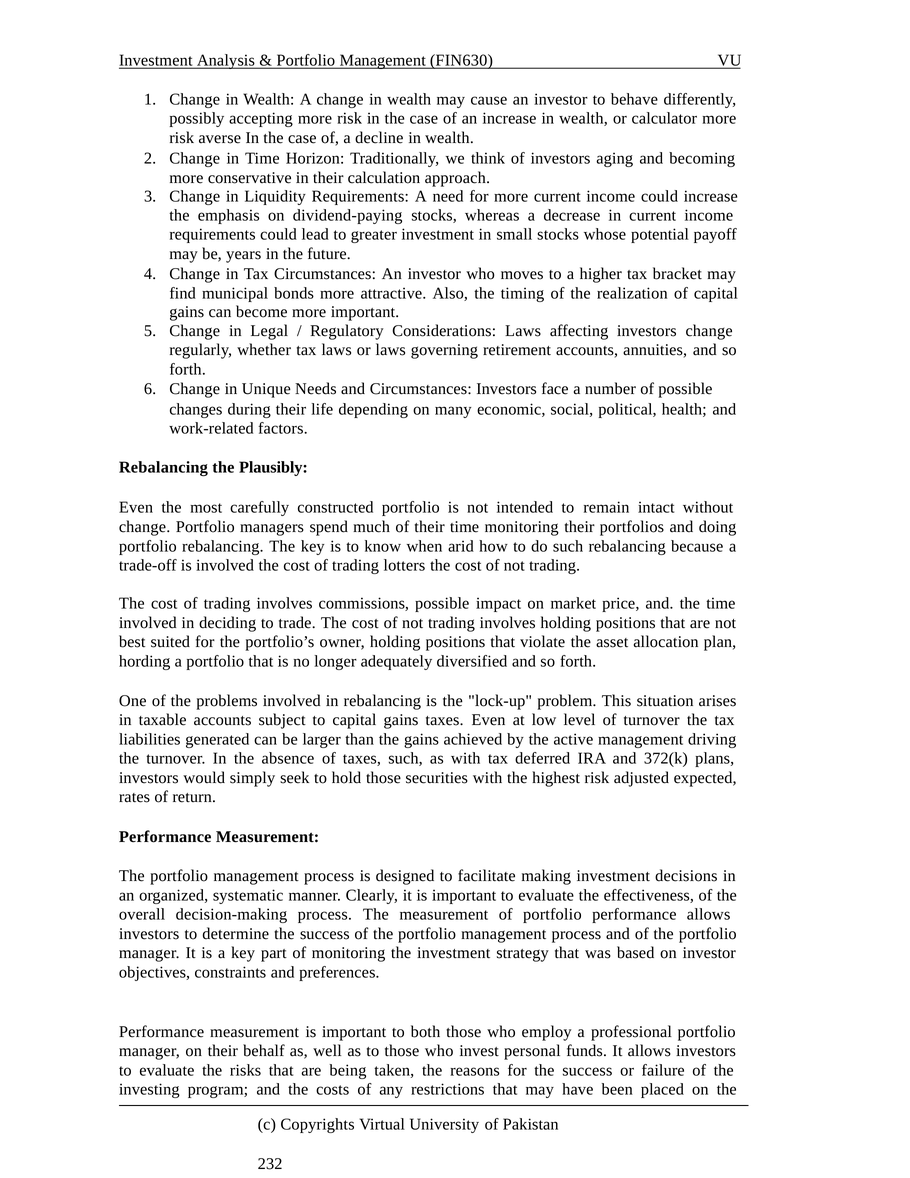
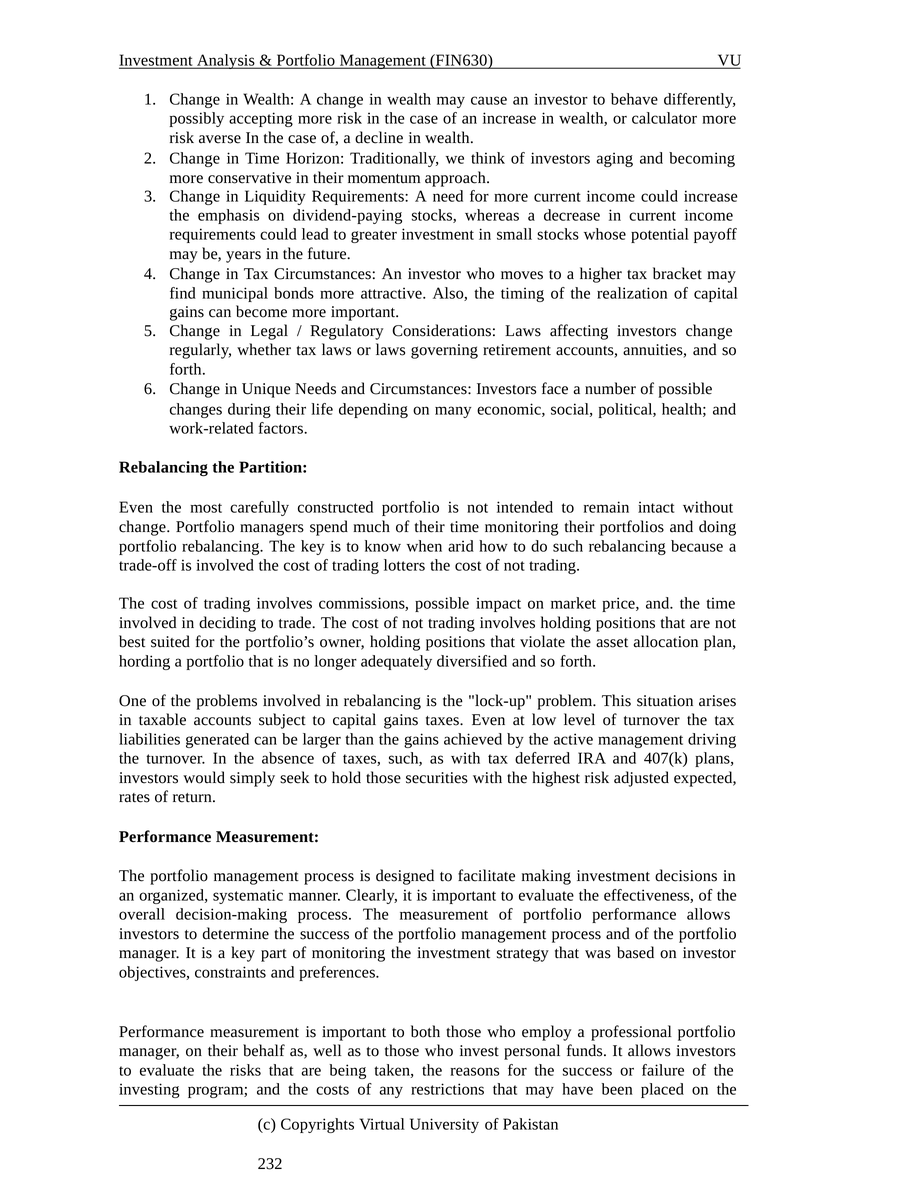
calculation: calculation -> momentum
Plausibly: Plausibly -> Partition
372(k: 372(k -> 407(k
